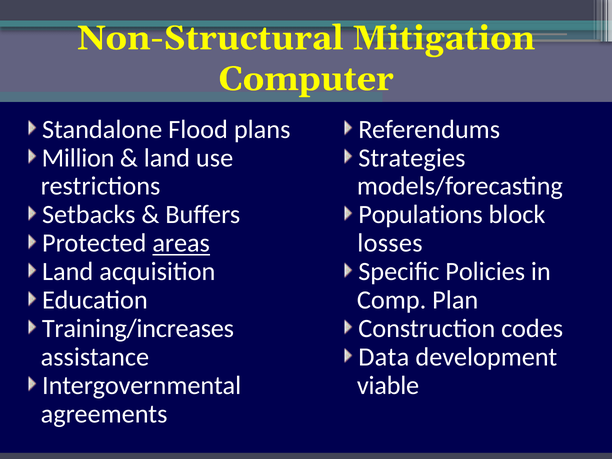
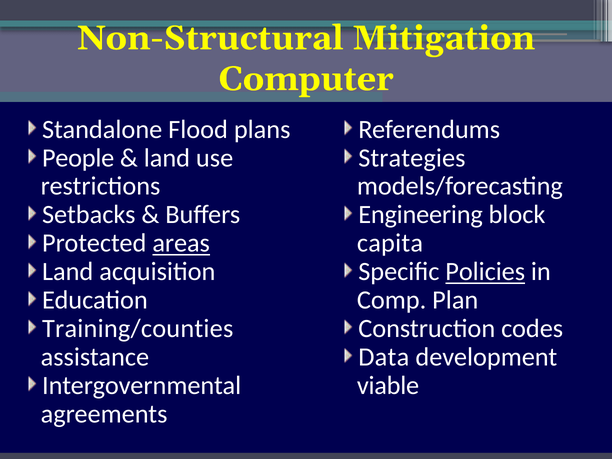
Million: Million -> People
Populations: Populations -> Engineering
losses: losses -> capita
Policies underline: none -> present
Training/increases: Training/increases -> Training/counties
